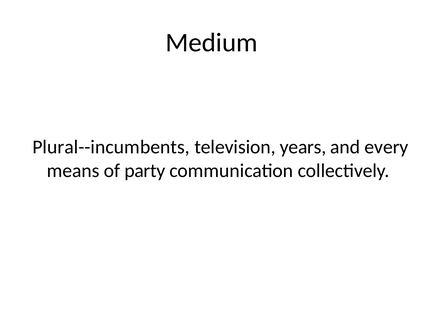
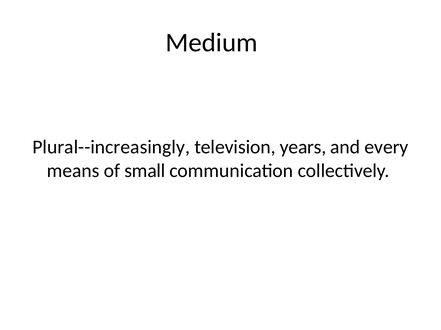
Plural--incumbents: Plural--incumbents -> Plural--increasingly
party: party -> small
